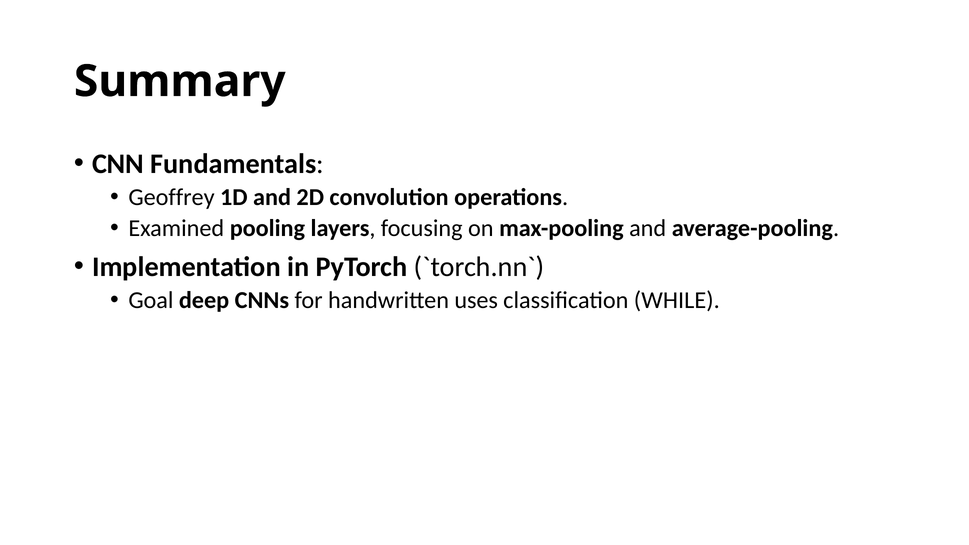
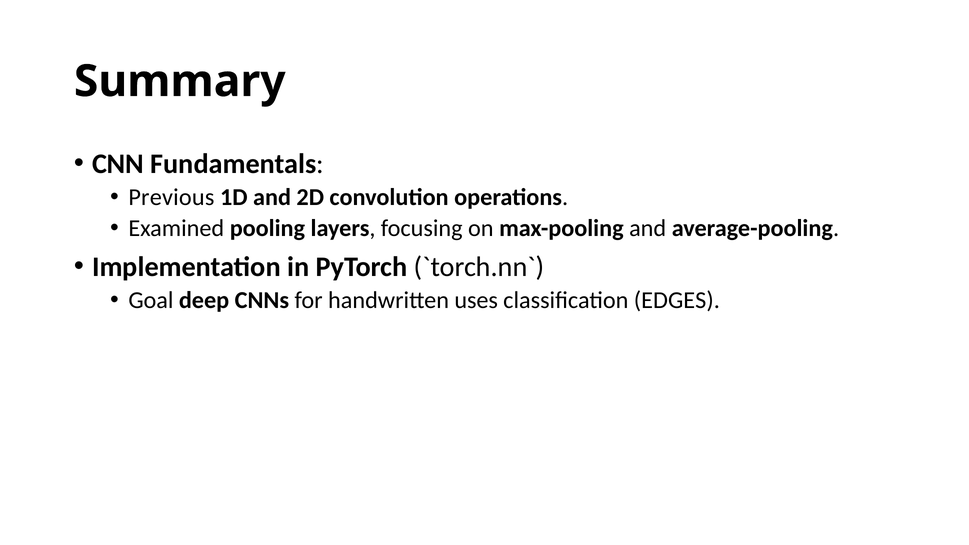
Geoffrey: Geoffrey -> Previous
WHILE: WHILE -> EDGES
